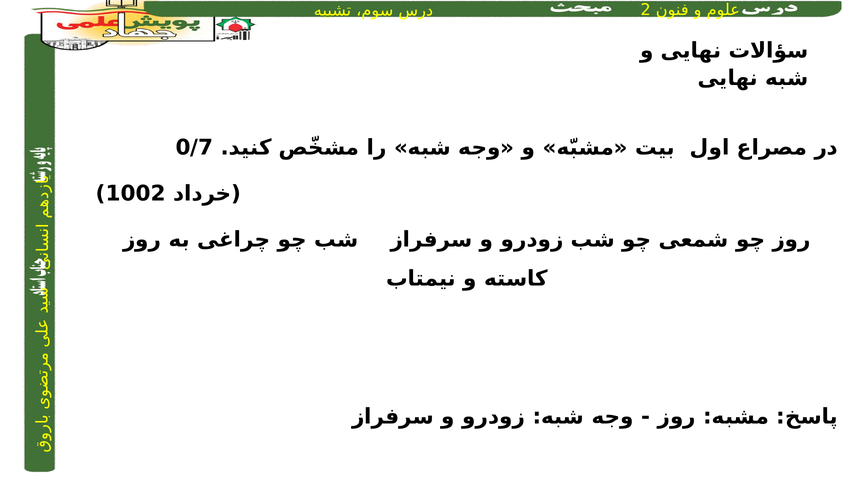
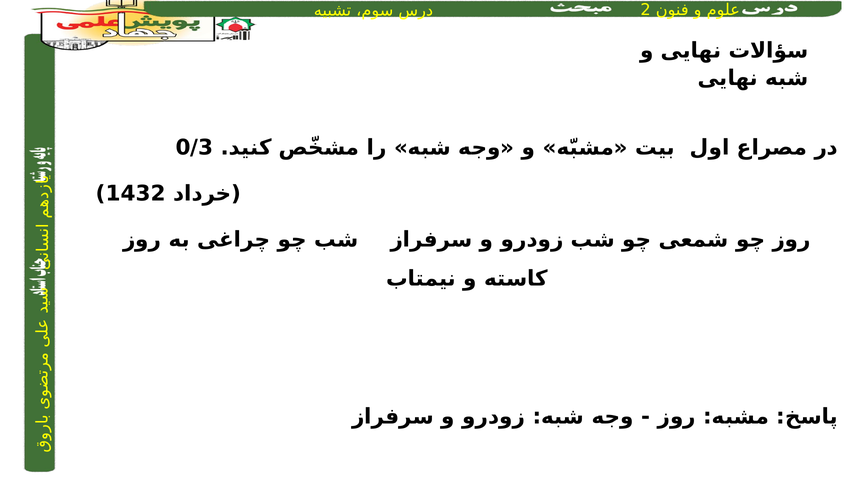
0/7: 0/7 -> 0/3
1002: 1002 -> 1432
